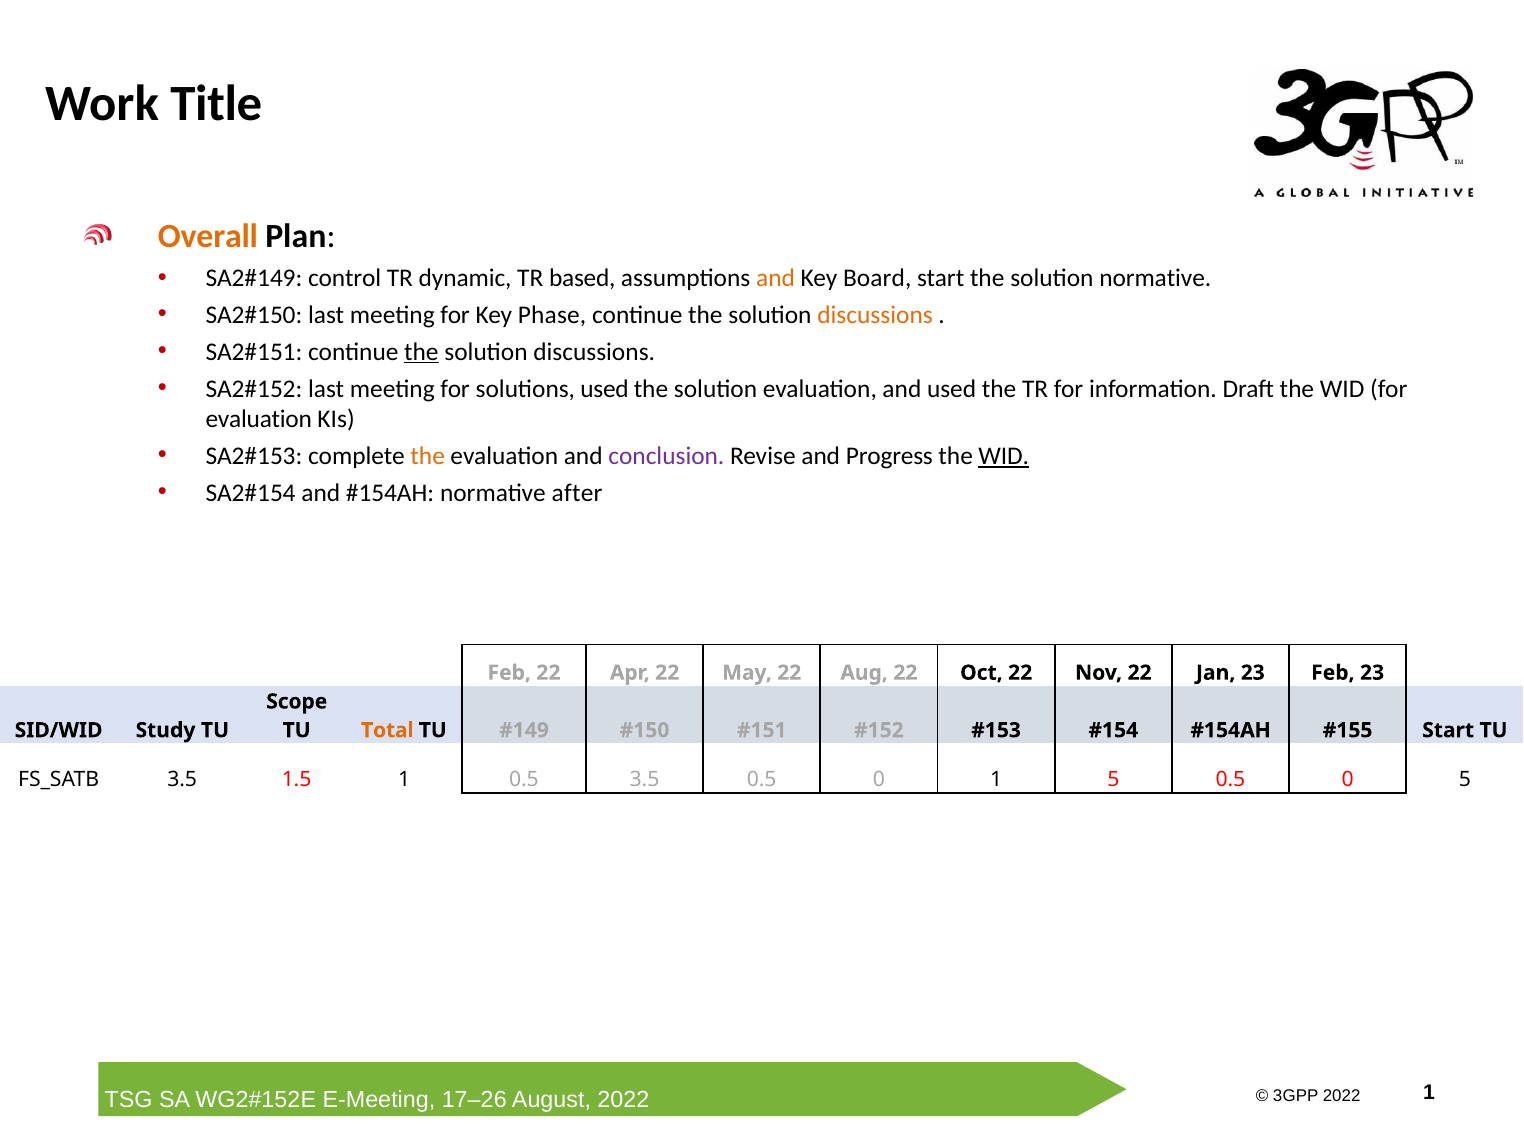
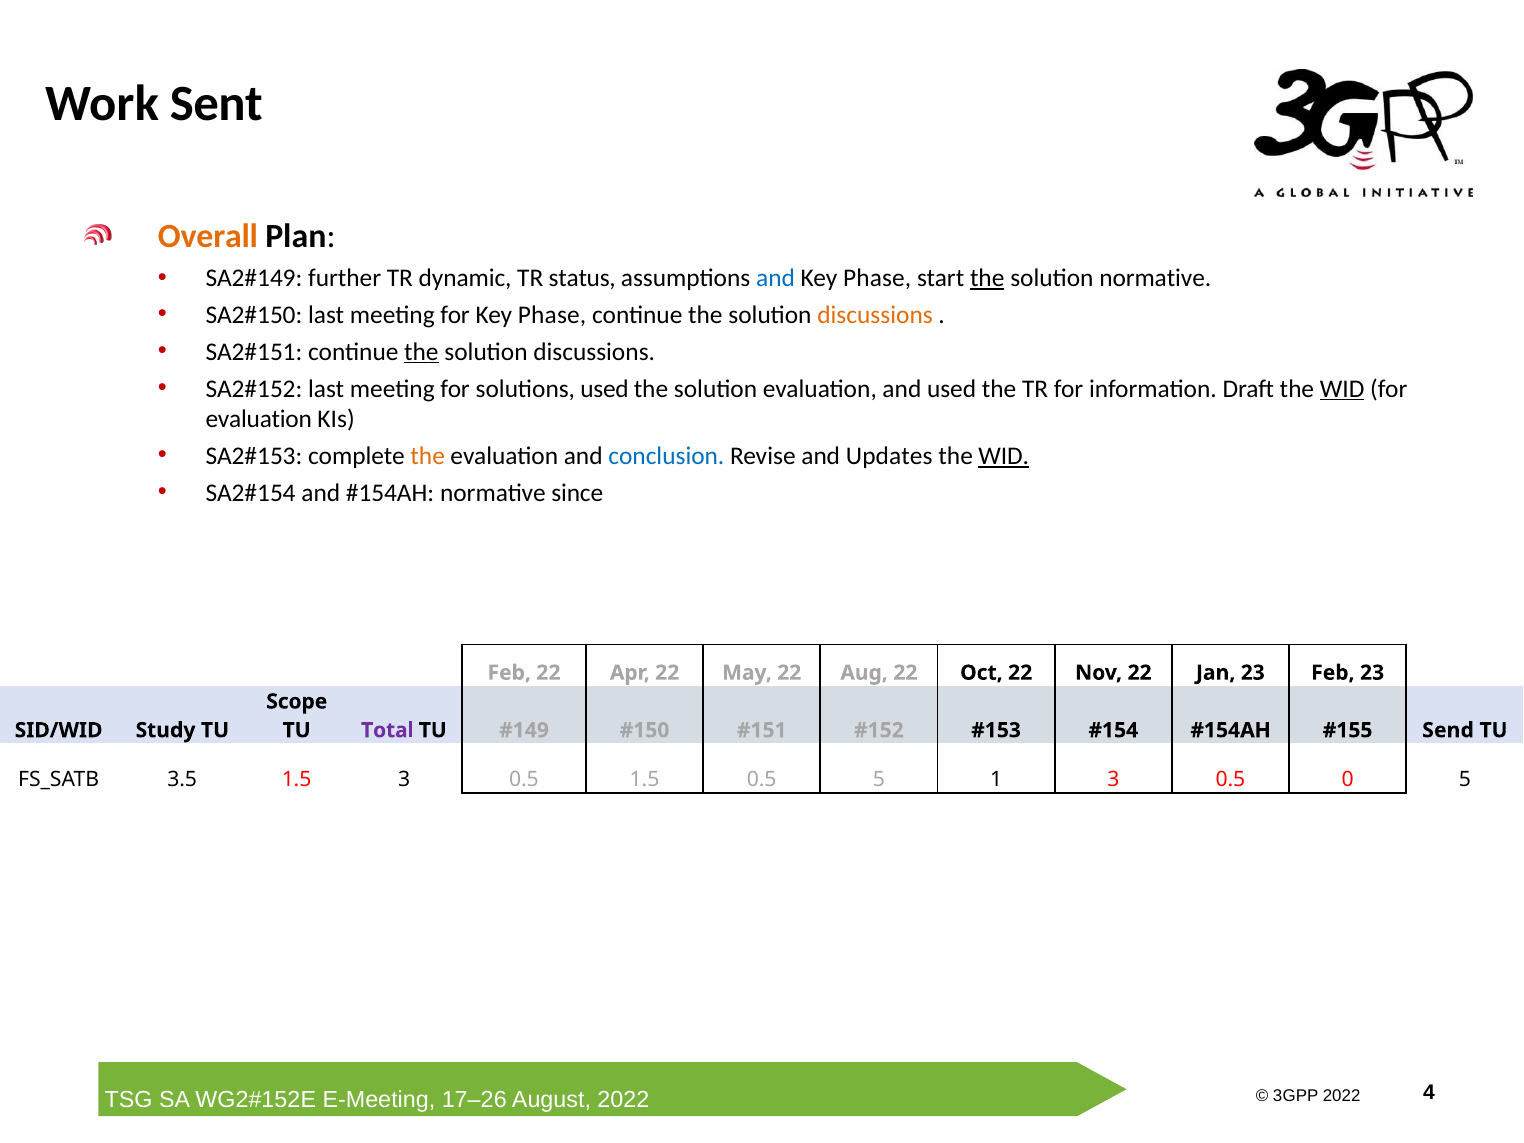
Title: Title -> Sent
control: control -> further
based: based -> status
and at (776, 278) colour: orange -> blue
Board at (877, 278): Board -> Phase
the at (987, 278) underline: none -> present
WID at (1342, 389) underline: none -> present
conclusion colour: purple -> blue
Progress: Progress -> Updates
after: after -> since
Total colour: orange -> purple
Start at (1448, 730): Start -> Send
1.5 1: 1 -> 3
0.5 3.5: 3.5 -> 1.5
0 at (879, 780): 0 -> 5
1 5: 5 -> 3
1 at (1429, 1093): 1 -> 4
